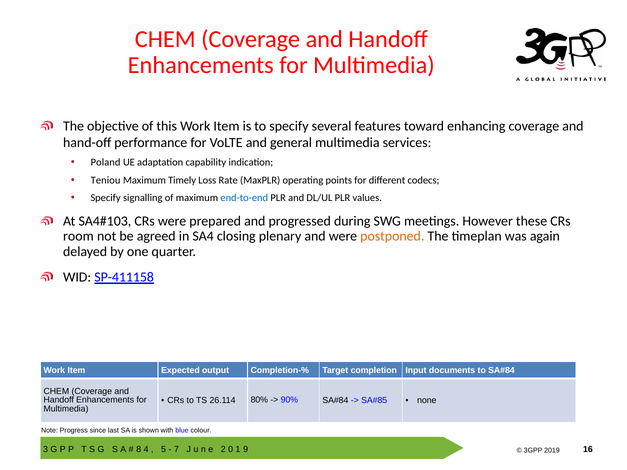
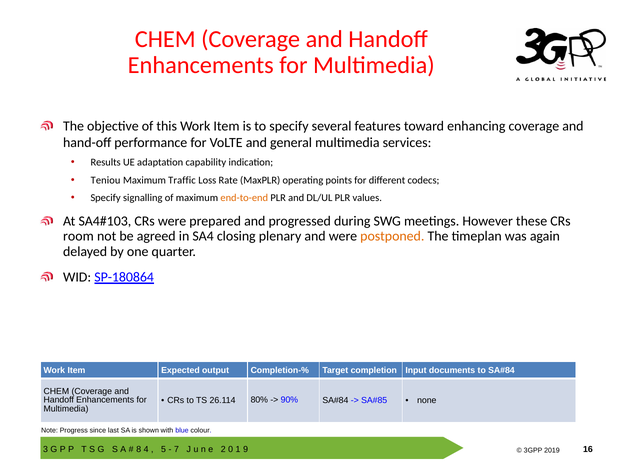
Poland: Poland -> Results
Timely: Timely -> Traffic
end-to-end colour: blue -> orange
SP-411158: SP-411158 -> SP-180864
